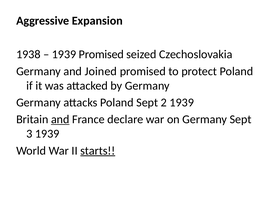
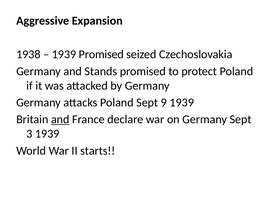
Joined: Joined -> Stands
2: 2 -> 9
starts underline: present -> none
